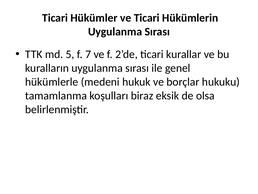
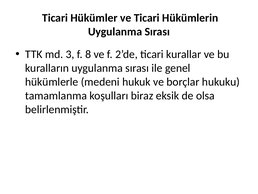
5: 5 -> 3
7: 7 -> 8
